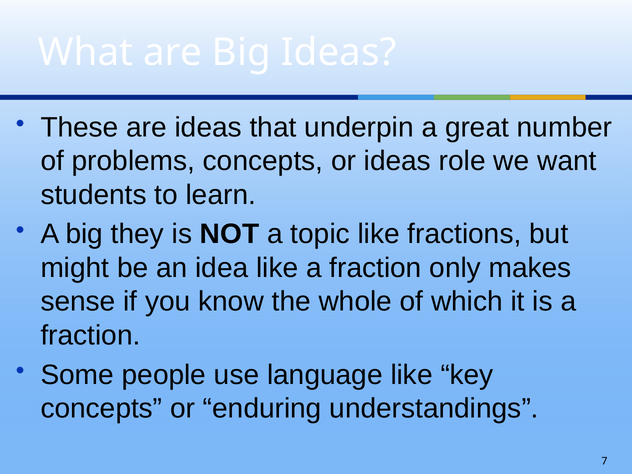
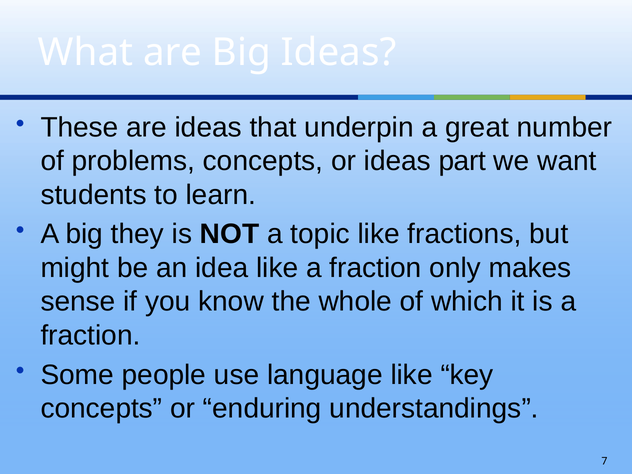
role: role -> part
